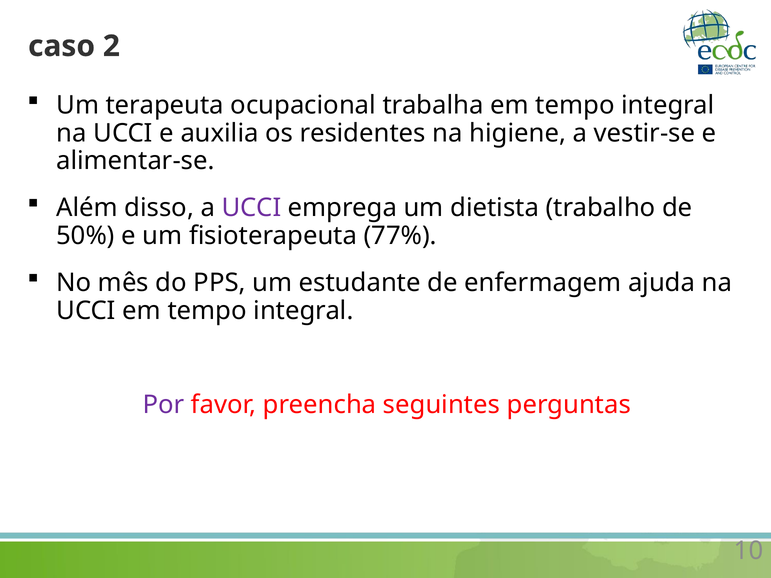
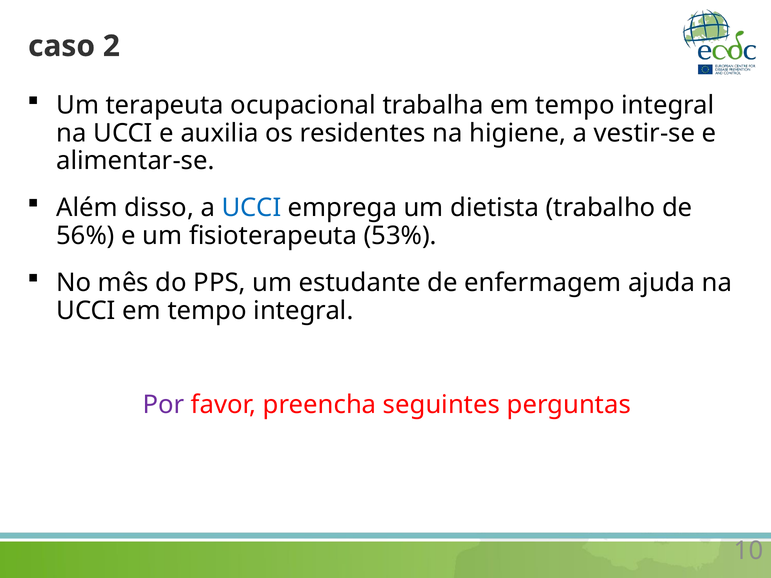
UCCI at (251, 208) colour: purple -> blue
50%: 50% -> 56%
77%: 77% -> 53%
